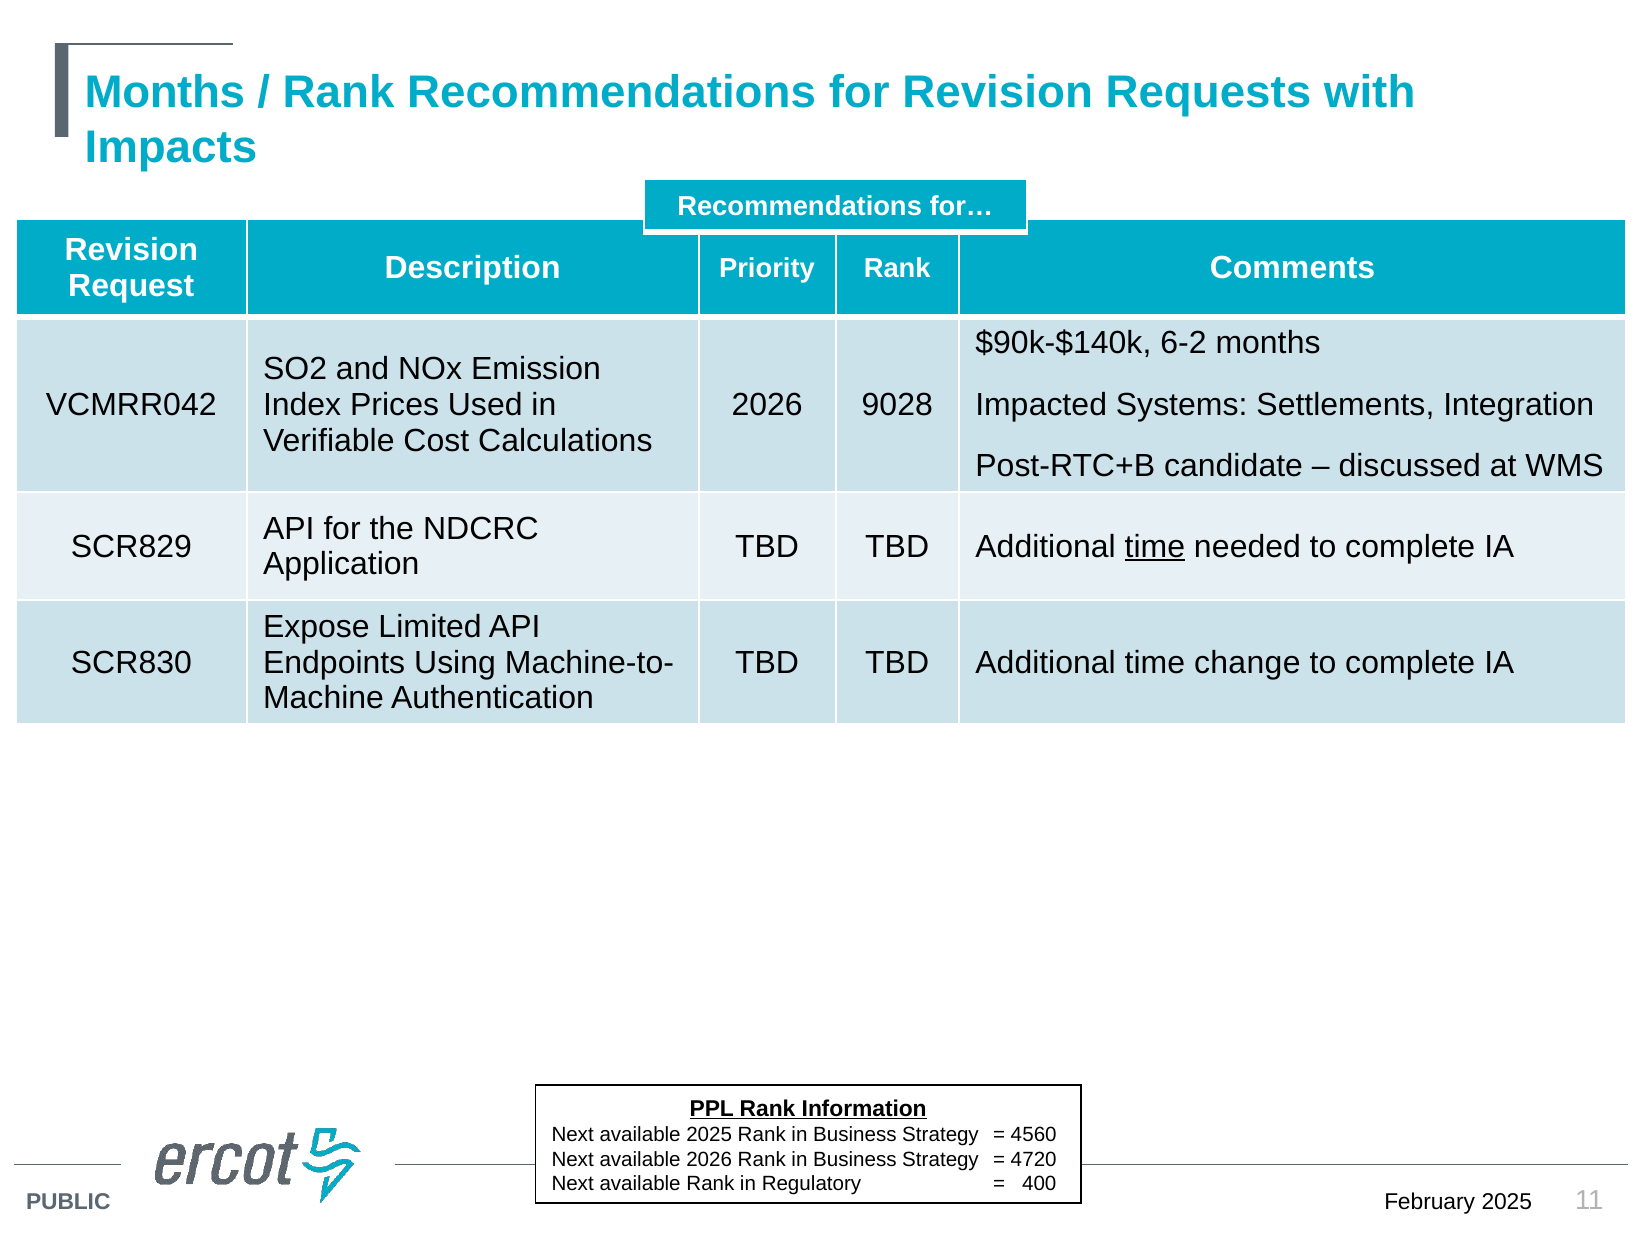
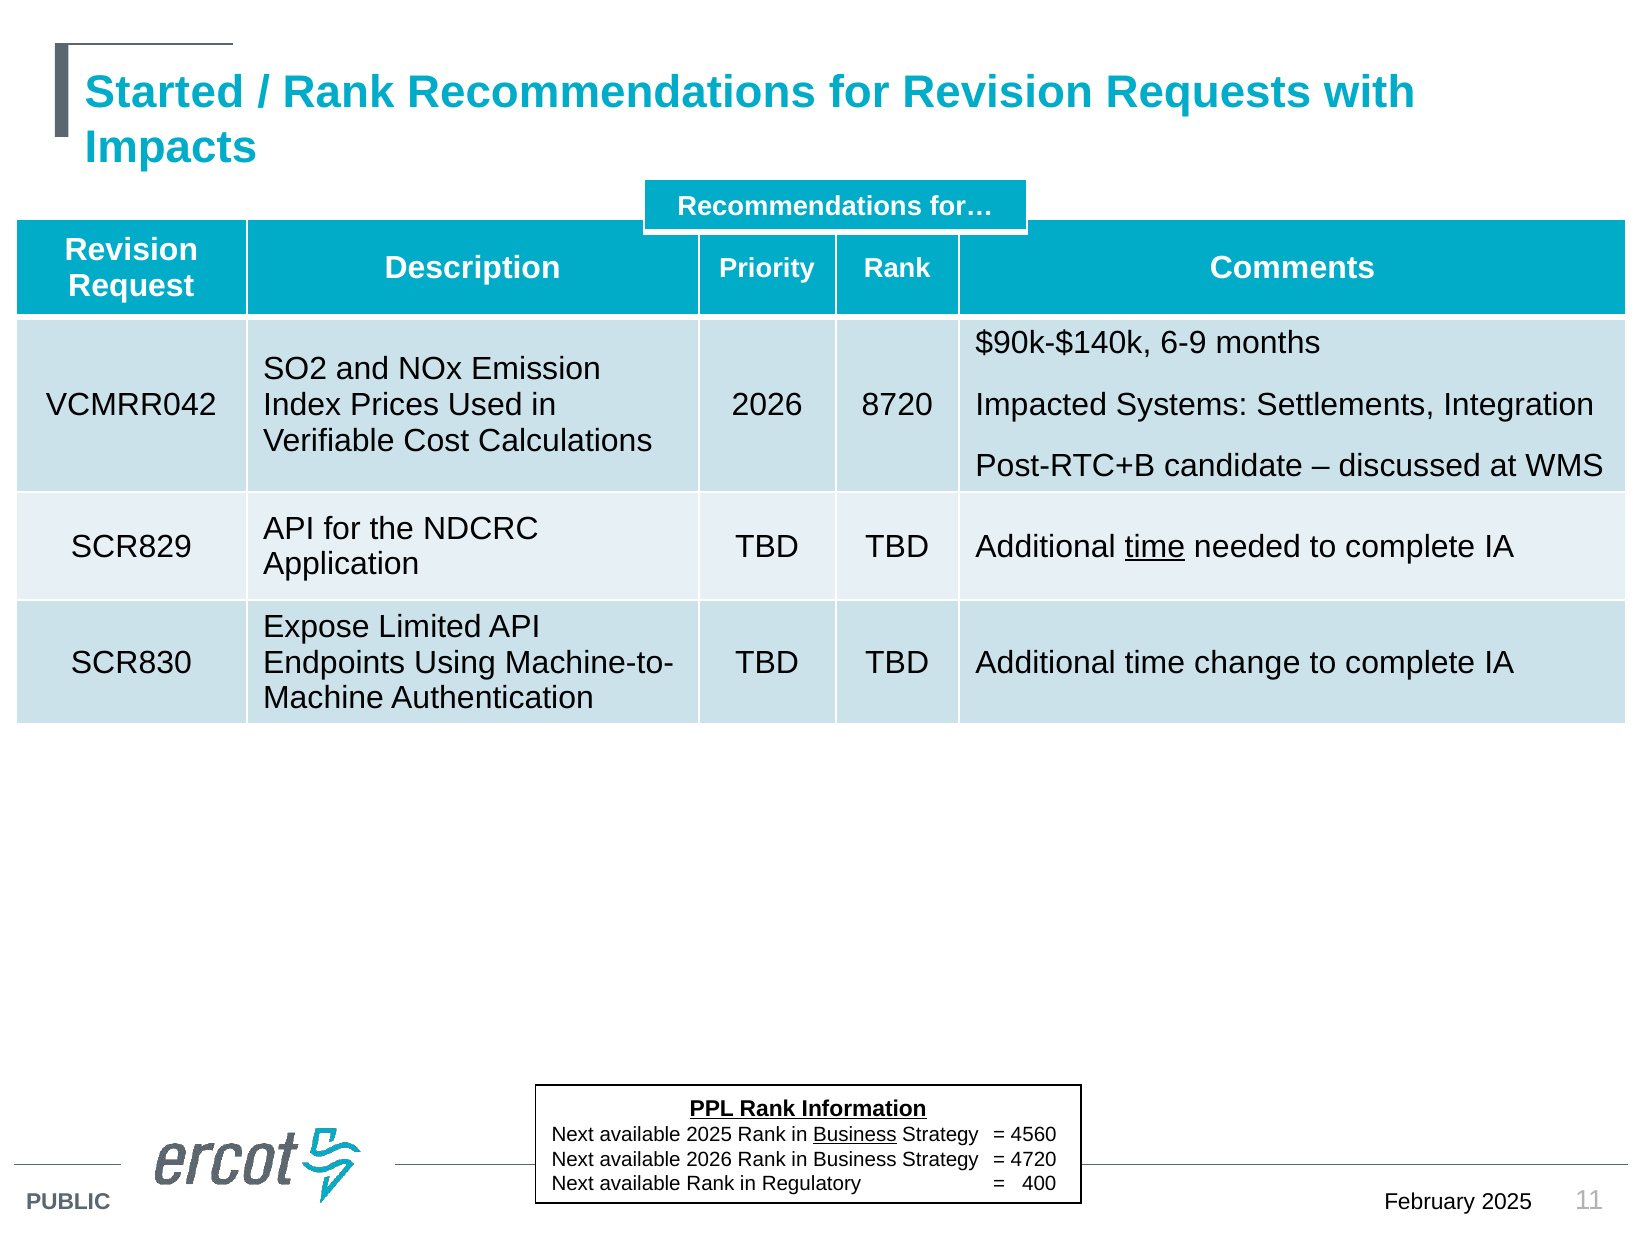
Months at (165, 92): Months -> Started
6-2: 6-2 -> 6-9
9028: 9028 -> 8720
Business at (855, 1135) underline: none -> present
